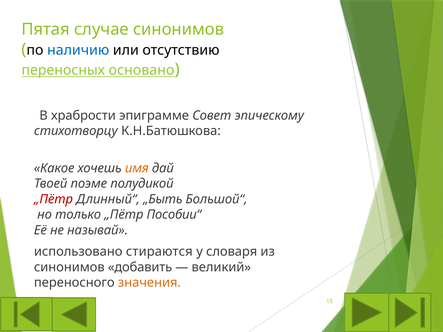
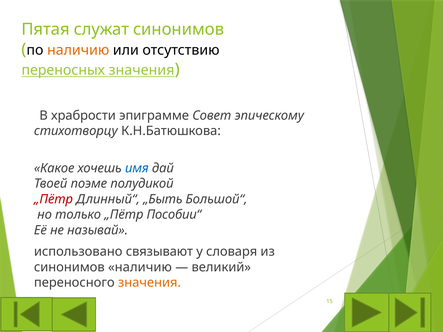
случае: случае -> служат
наличию at (78, 50) colour: blue -> orange
переносных основано: основано -> значения
имя colour: orange -> blue
стираются: стираются -> связывают
синонимов добавить: добавить -> наличию
